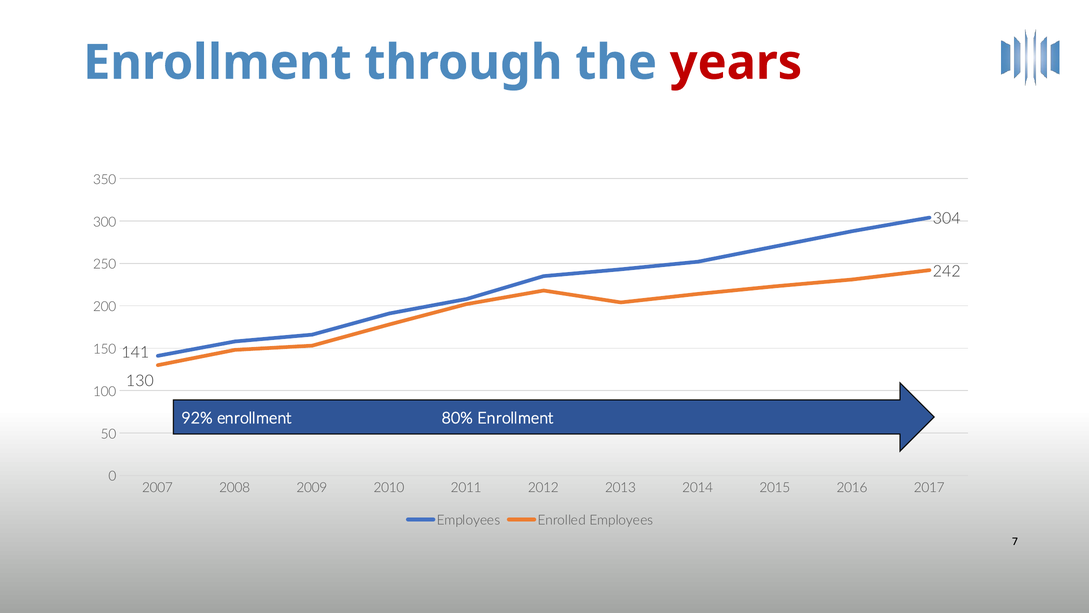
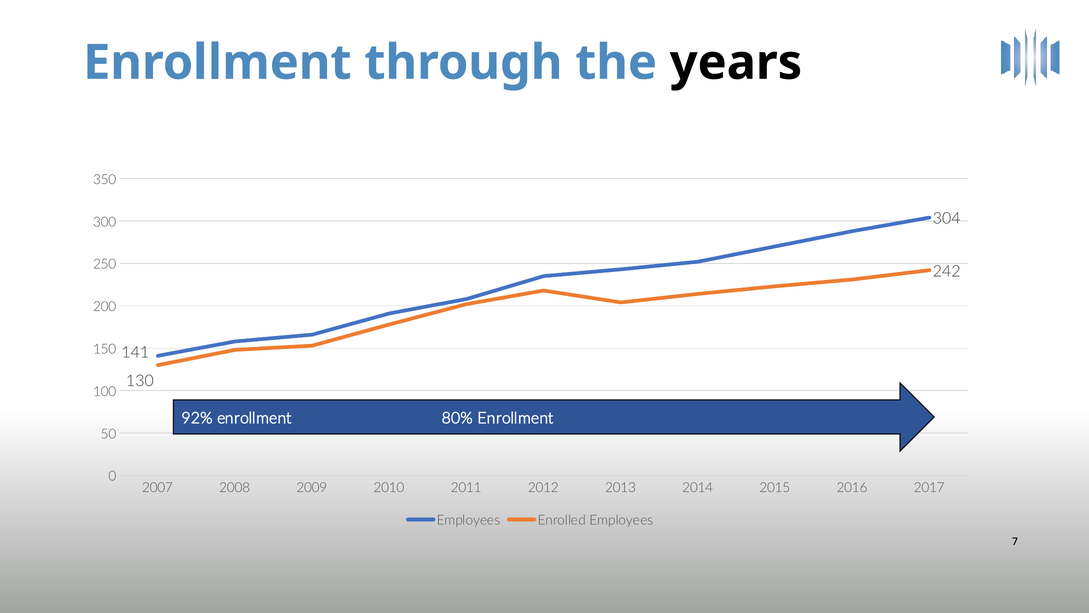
years colour: red -> black
